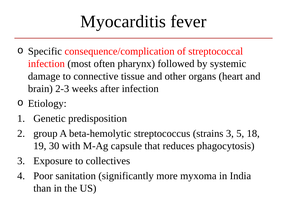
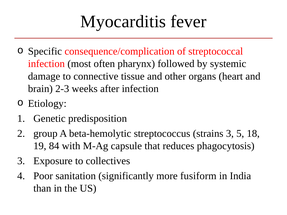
30: 30 -> 84
myxoma: myxoma -> fusiform
